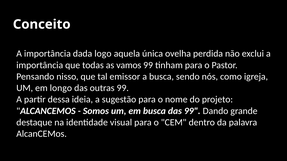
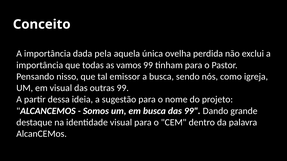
logo: logo -> pela
em longo: longo -> visual
